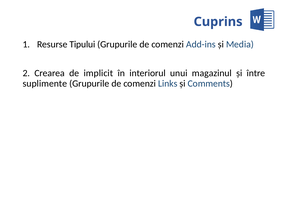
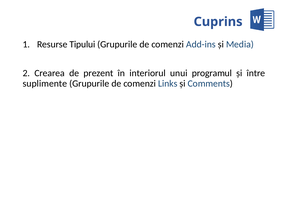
implicit: implicit -> prezent
magazinul: magazinul -> programul
